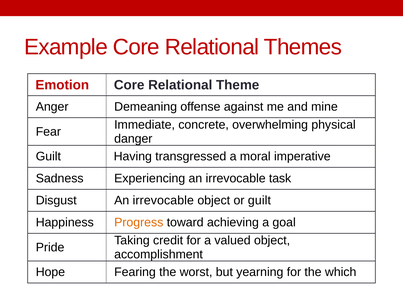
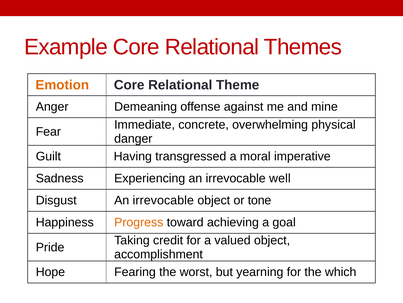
Emotion colour: red -> orange
task: task -> well
or guilt: guilt -> tone
